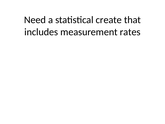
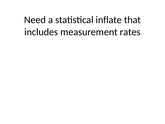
create: create -> inflate
